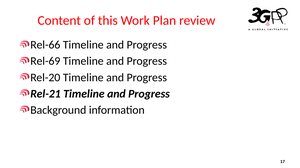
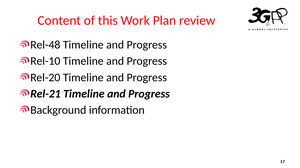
Rel-66: Rel-66 -> Rel-48
Rel-69: Rel-69 -> Rel-10
